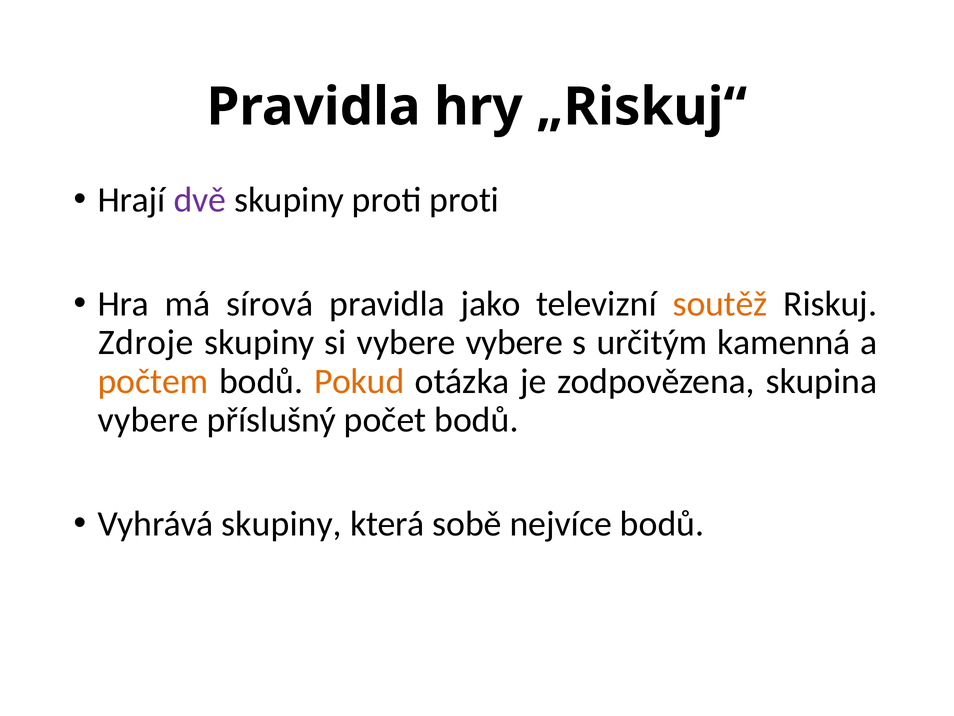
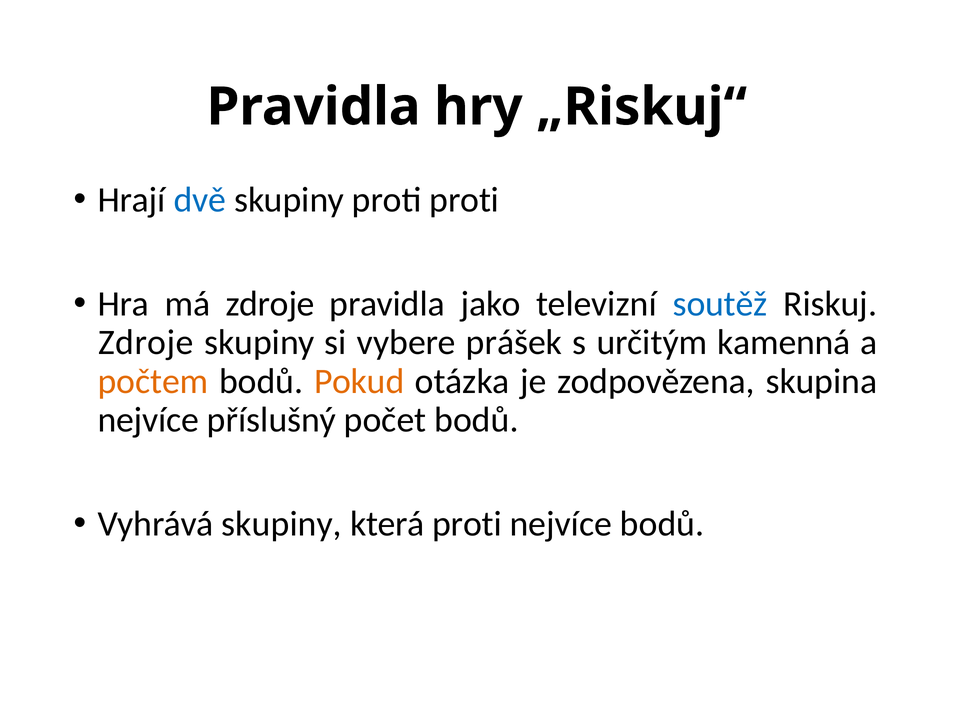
dvě colour: purple -> blue
má sírová: sírová -> zdroje
soutěž colour: orange -> blue
vybere vybere: vybere -> prášek
vybere at (148, 420): vybere -> nejvíce
která sobě: sobě -> proti
